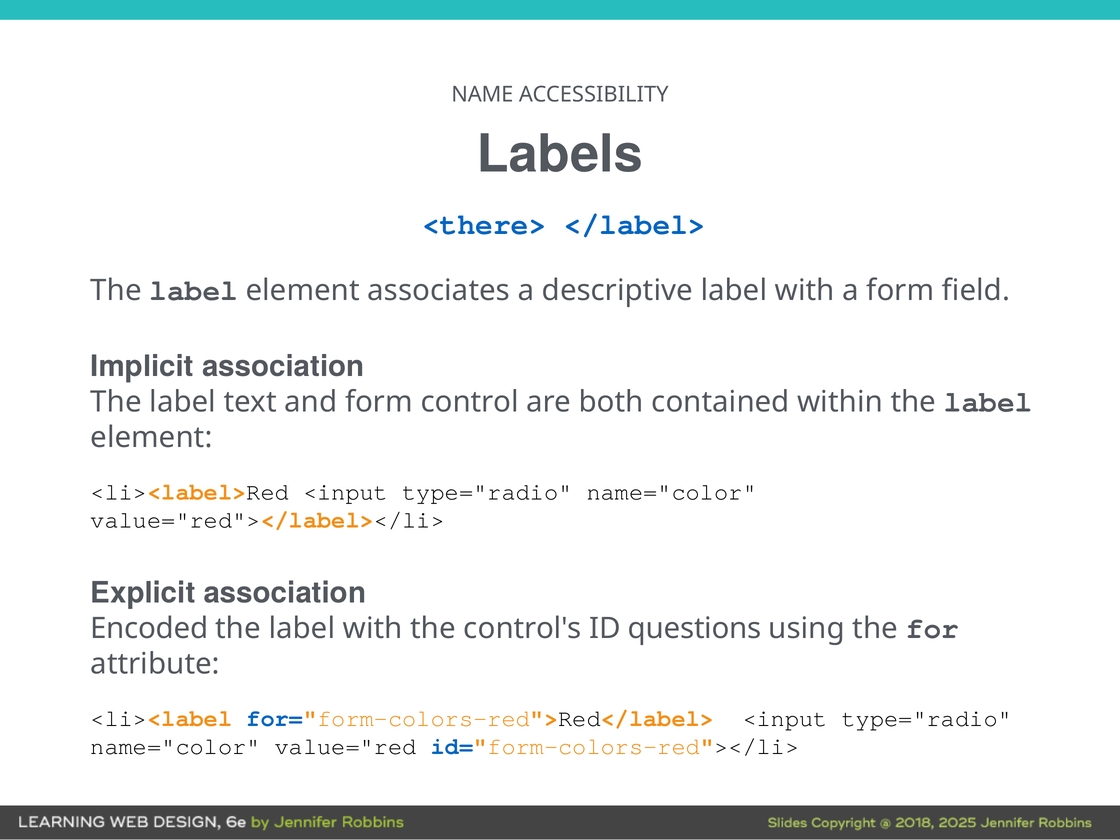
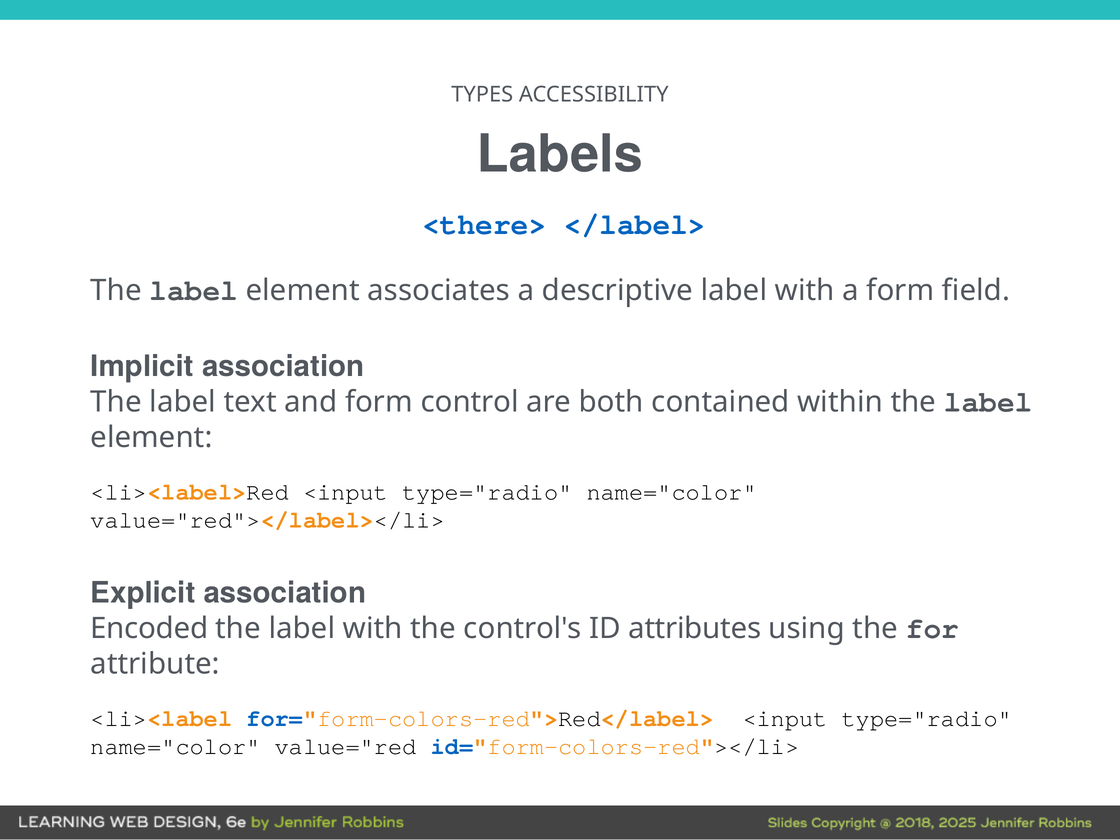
NAME: NAME -> TYPES
questions: questions -> attributes
